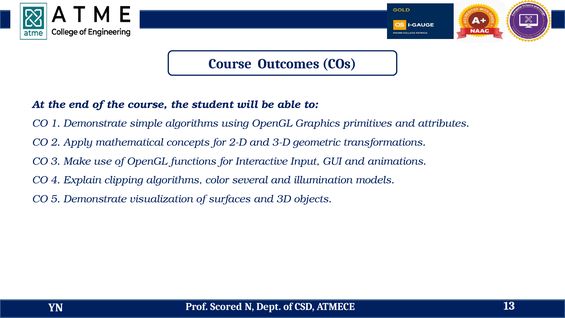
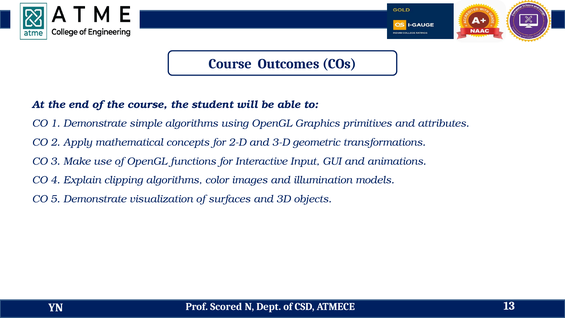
several: several -> images
